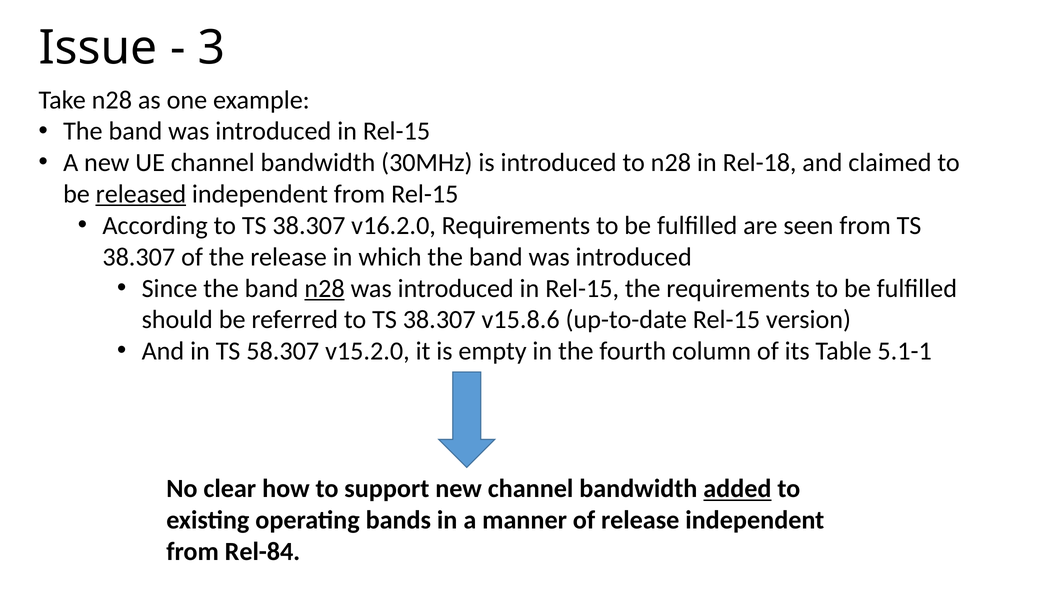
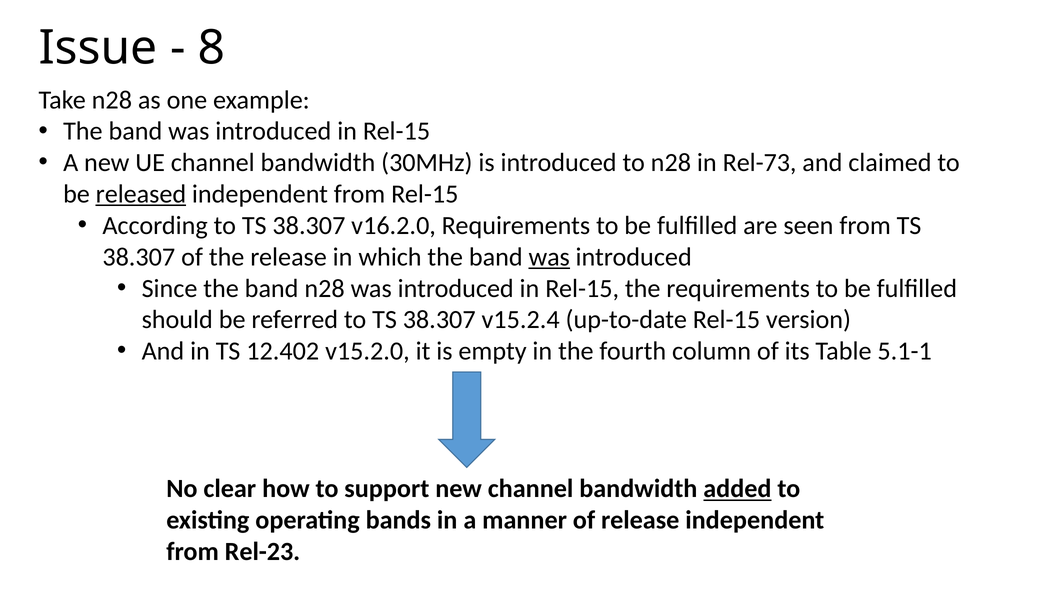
3: 3 -> 8
Rel-18: Rel-18 -> Rel-73
was at (549, 257) underline: none -> present
n28 at (325, 288) underline: present -> none
v15.8.6: v15.8.6 -> v15.2.4
58.307: 58.307 -> 12.402
Rel-84: Rel-84 -> Rel-23
